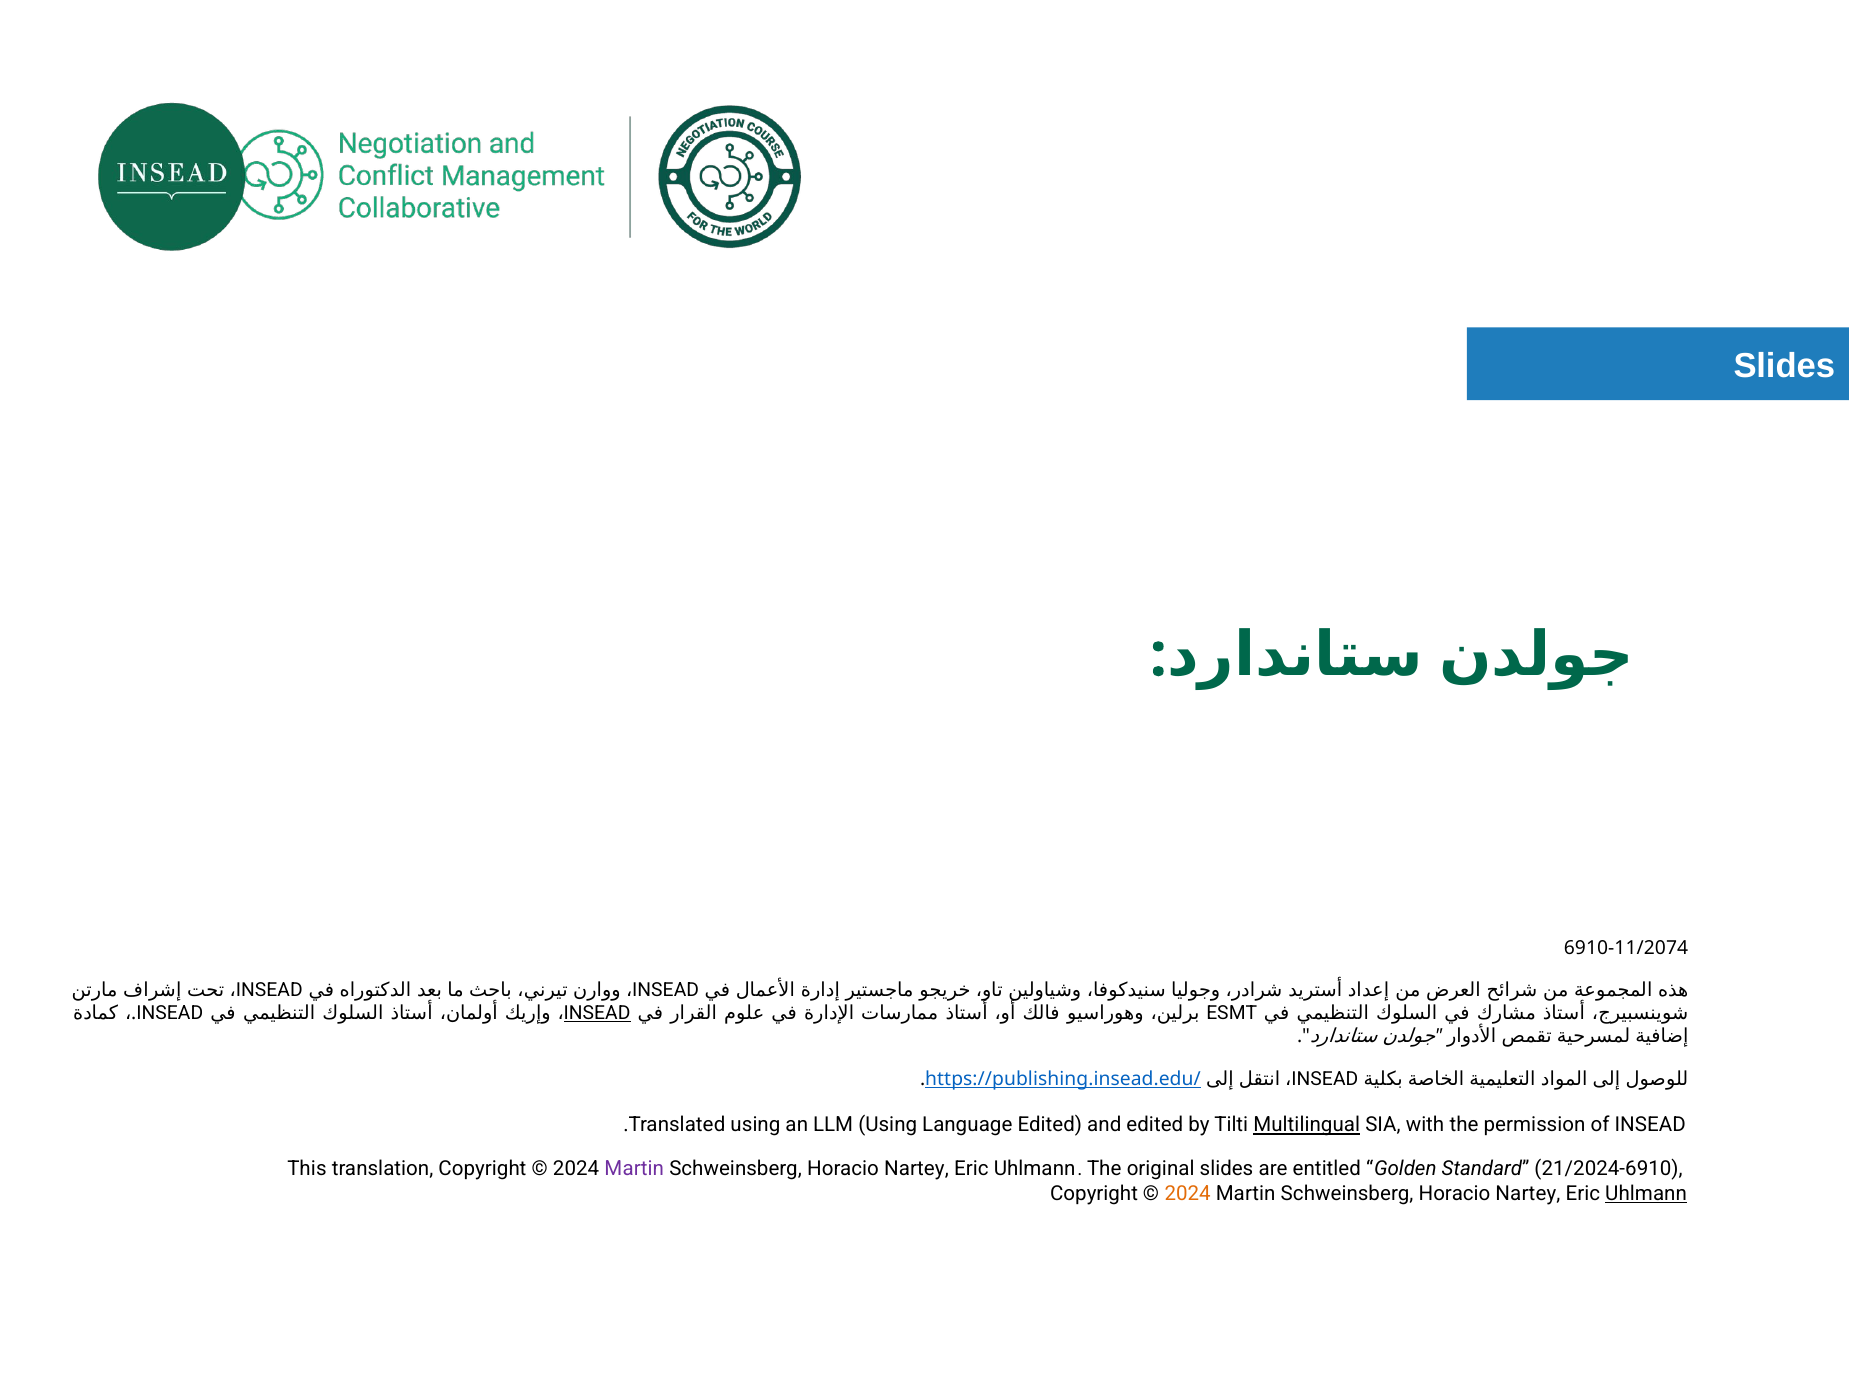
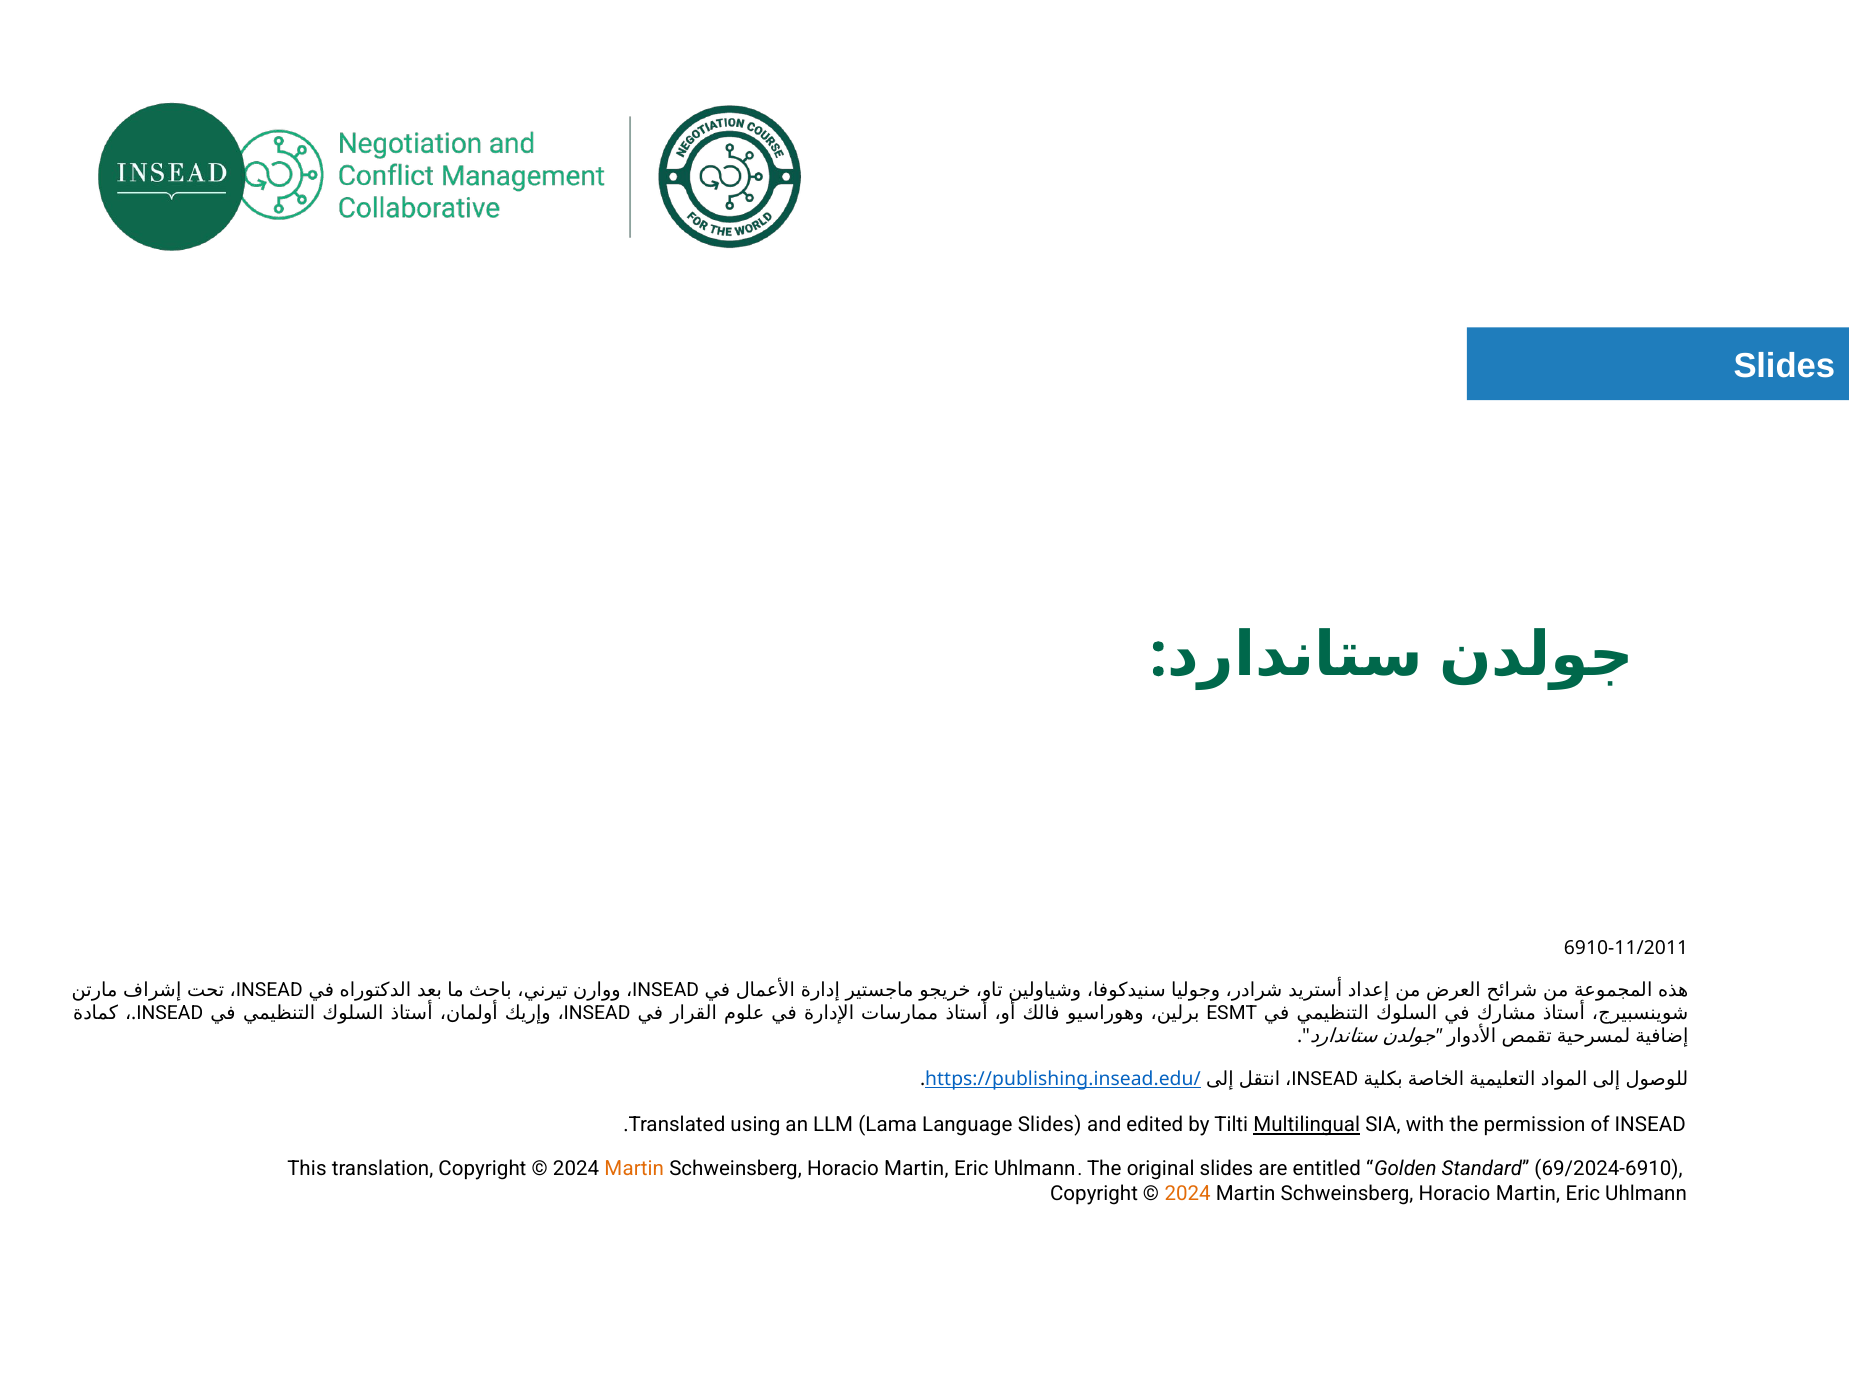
6910-11/2074: 6910-11/2074 -> 6910-11/2011
INSEAD at (597, 1013) underline: present -> none
LLM Using: Using -> Lama
Language Edited: Edited -> Slides
Martin at (634, 1169) colour: purple -> orange
Nartey at (916, 1169): Nartey -> Martin
21/2024-6910: 21/2024-6910 -> 69/2024-6910
Nartey at (1528, 1193): Nartey -> Martin
Uhlmann at (1646, 1193) underline: present -> none
